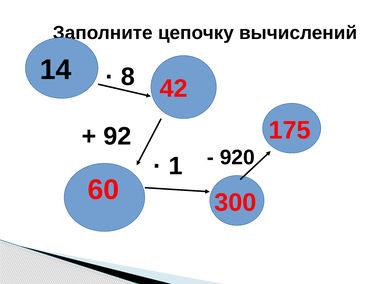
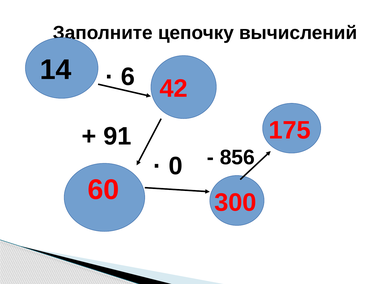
8: 8 -> 6
92: 92 -> 91
1: 1 -> 0
920: 920 -> 856
